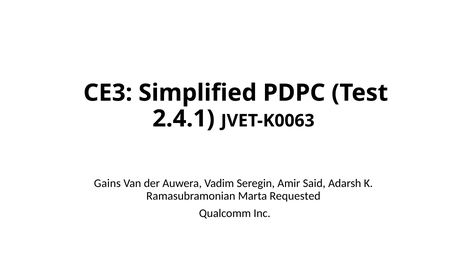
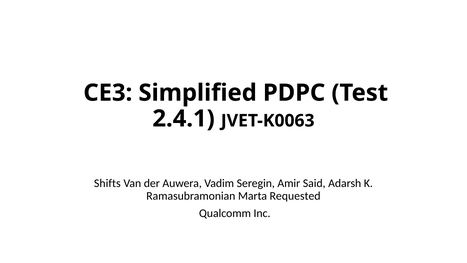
Gains: Gains -> Shifts
